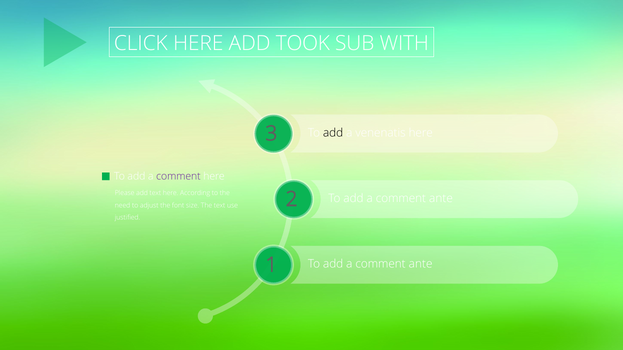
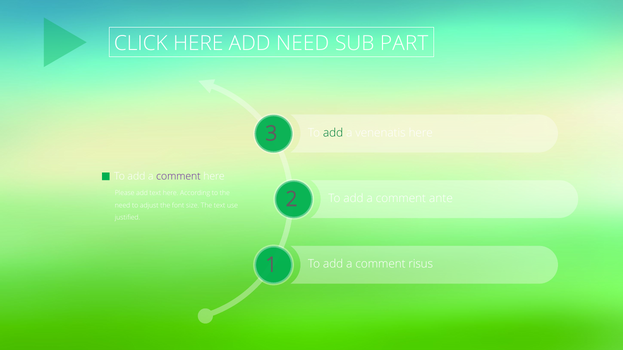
ADD TOOK: TOOK -> NEED
WITH: WITH -> PART
add at (333, 133) colour: black -> green
ante at (421, 264): ante -> risus
